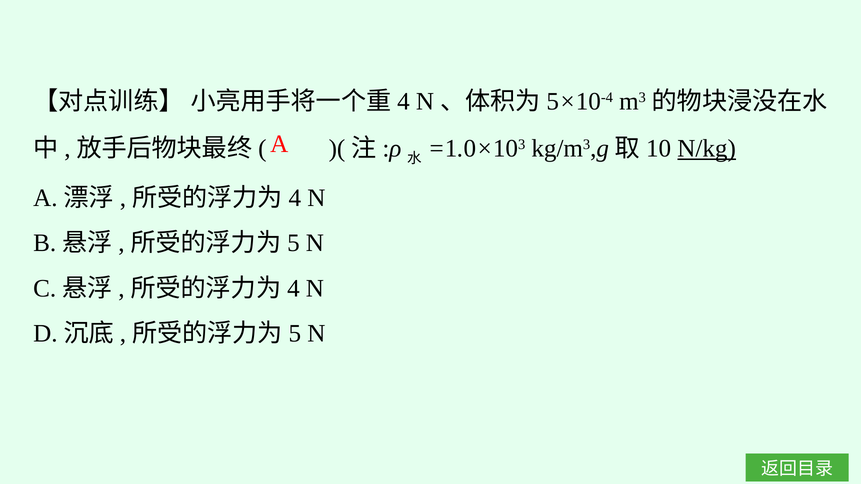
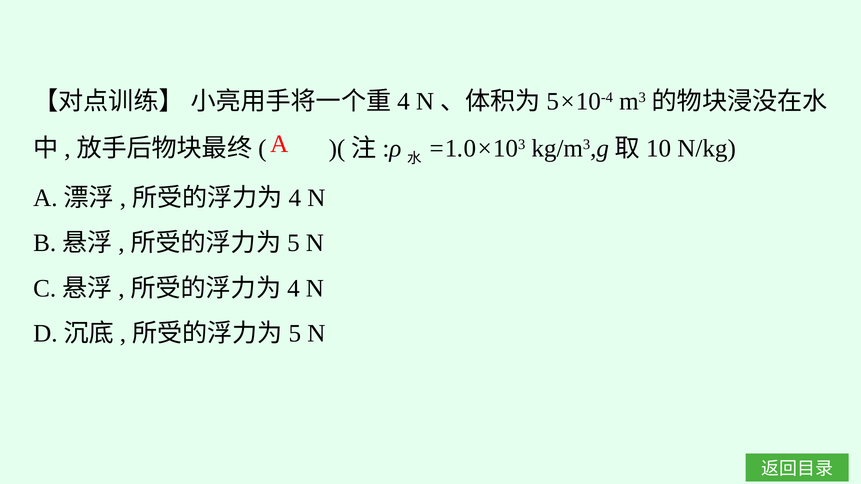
N/kg underline: present -> none
